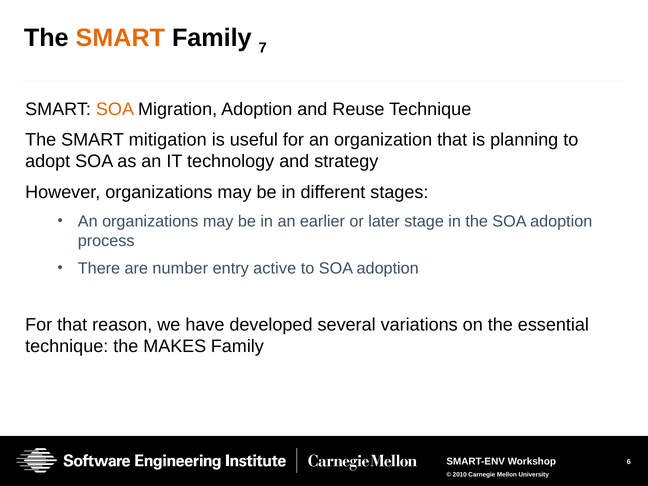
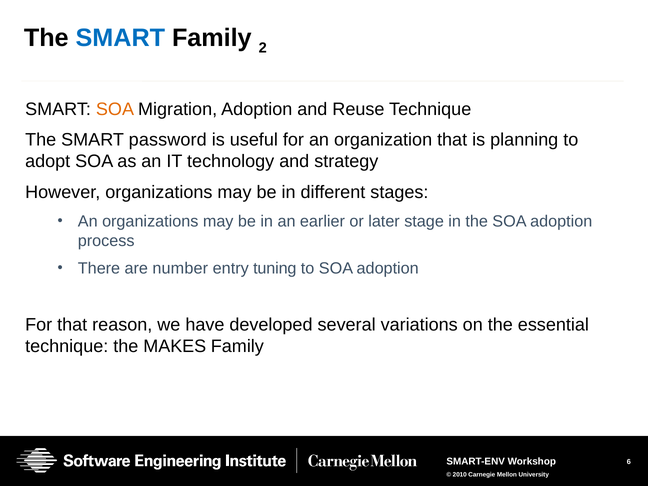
SMART at (120, 38) colour: orange -> blue
7: 7 -> 2
mitigation: mitigation -> password
active: active -> tuning
